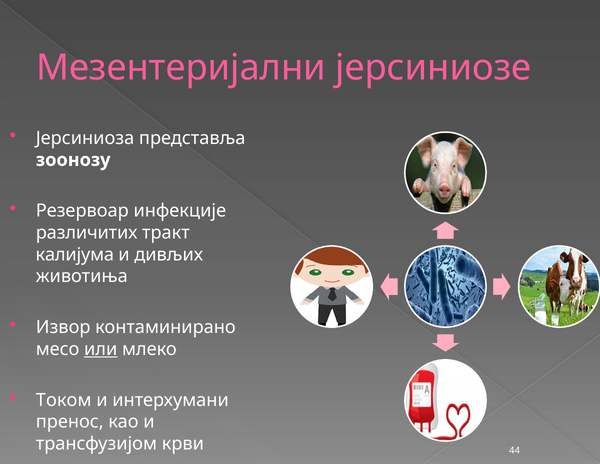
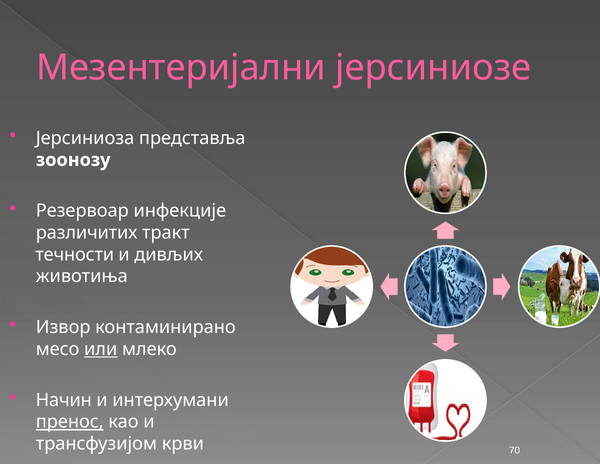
калијума: калијума -> течности
Током: Током -> Начин
пренос underline: none -> present
44: 44 -> 70
